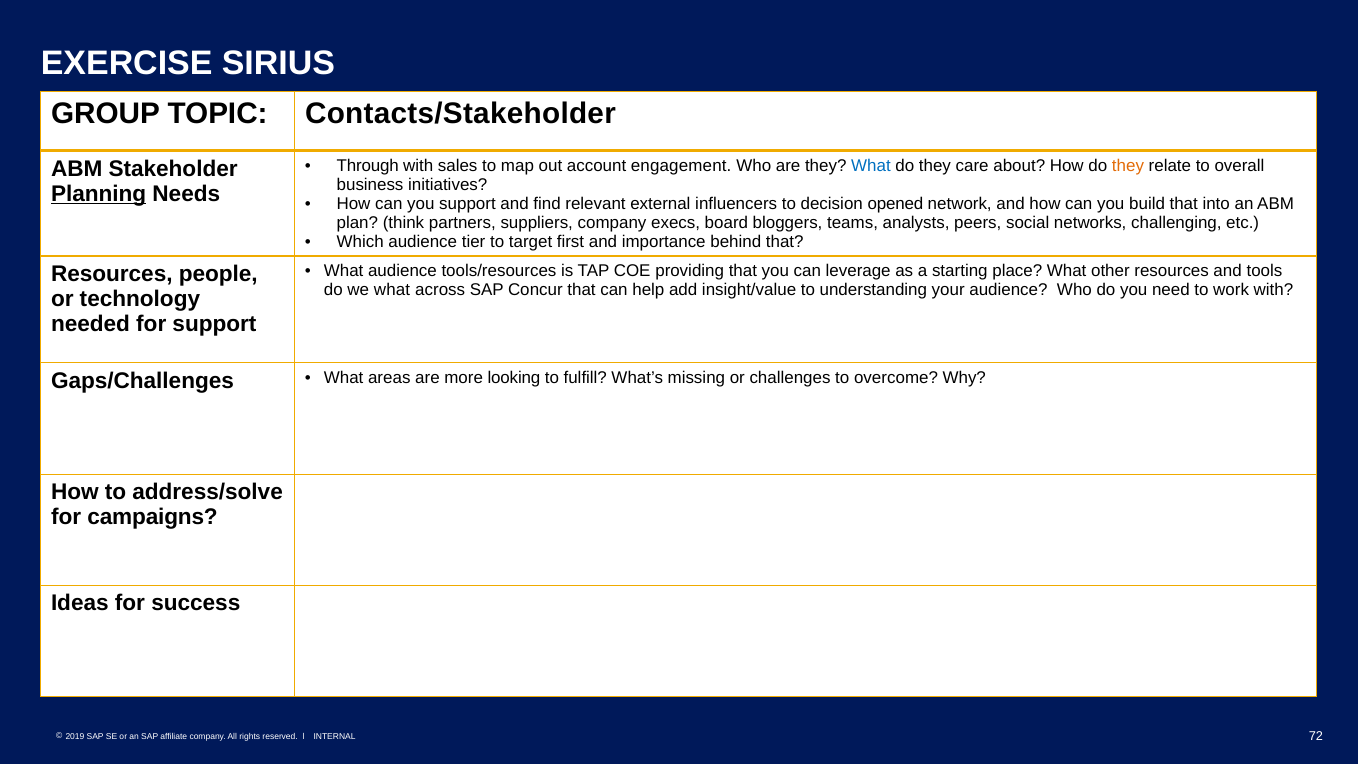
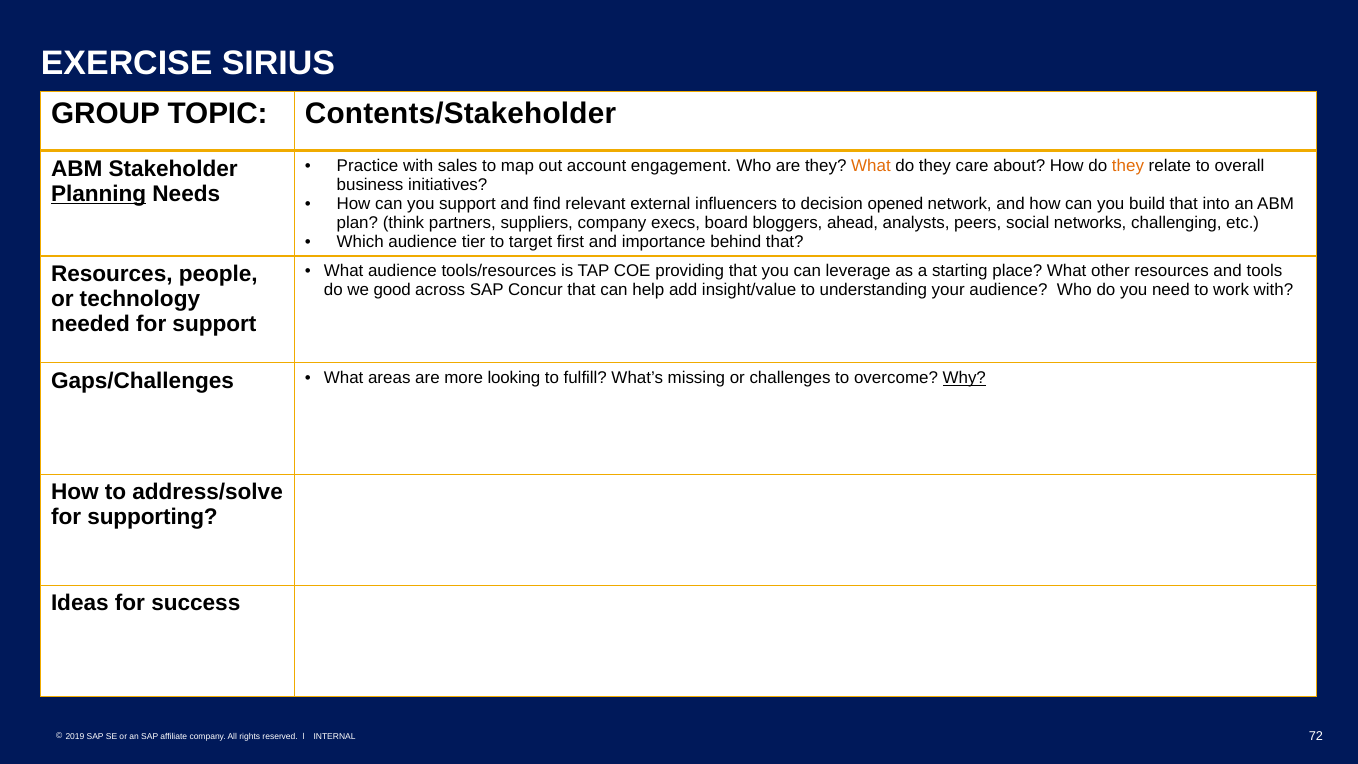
Contacts/Stakeholder: Contacts/Stakeholder -> Contents/Stakeholder
Through: Through -> Practice
What at (871, 166) colour: blue -> orange
teams: teams -> ahead
we what: what -> good
Why underline: none -> present
campaigns: campaigns -> supporting
